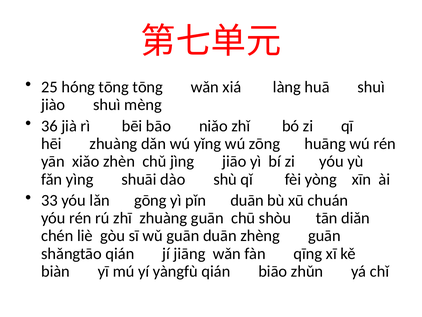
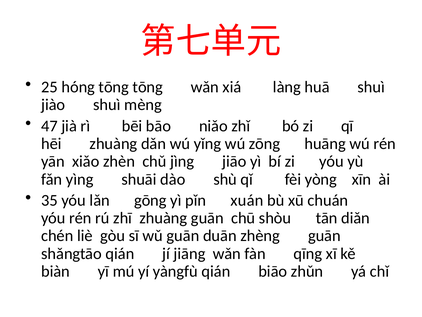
36: 36 -> 47
33: 33 -> 35
pǐn duān: duān -> xuán
